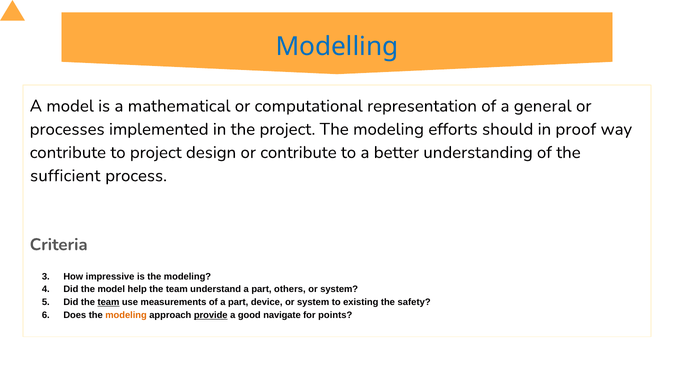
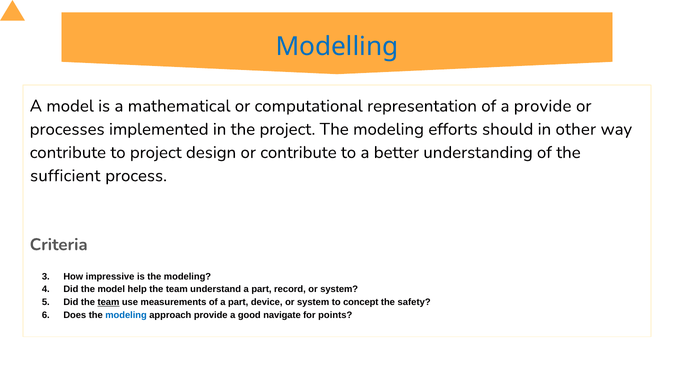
a general: general -> provide
proof: proof -> other
others: others -> record
existing: existing -> concept
modeling at (126, 315) colour: orange -> blue
provide at (211, 315) underline: present -> none
